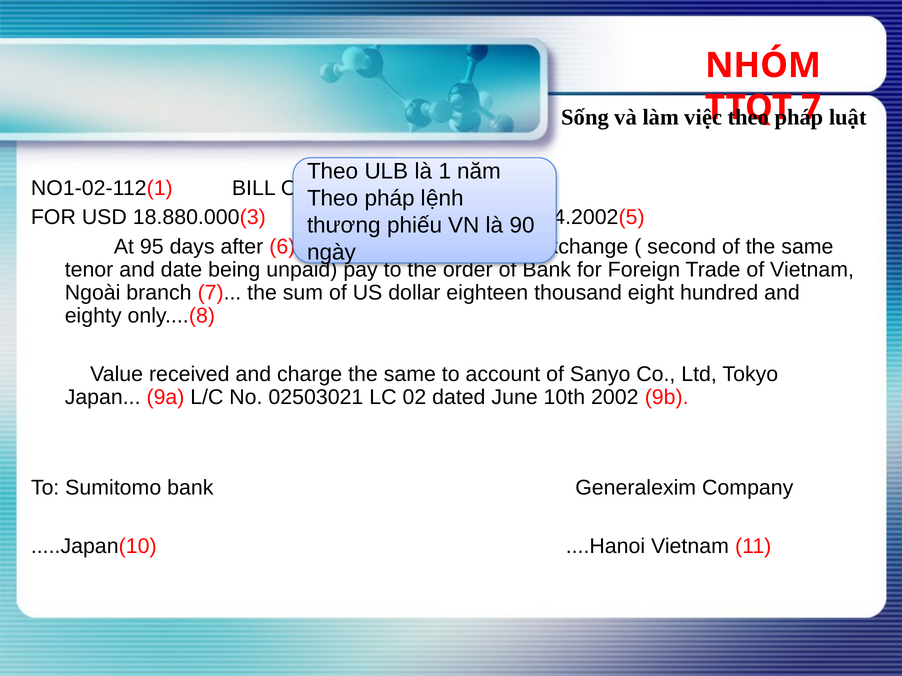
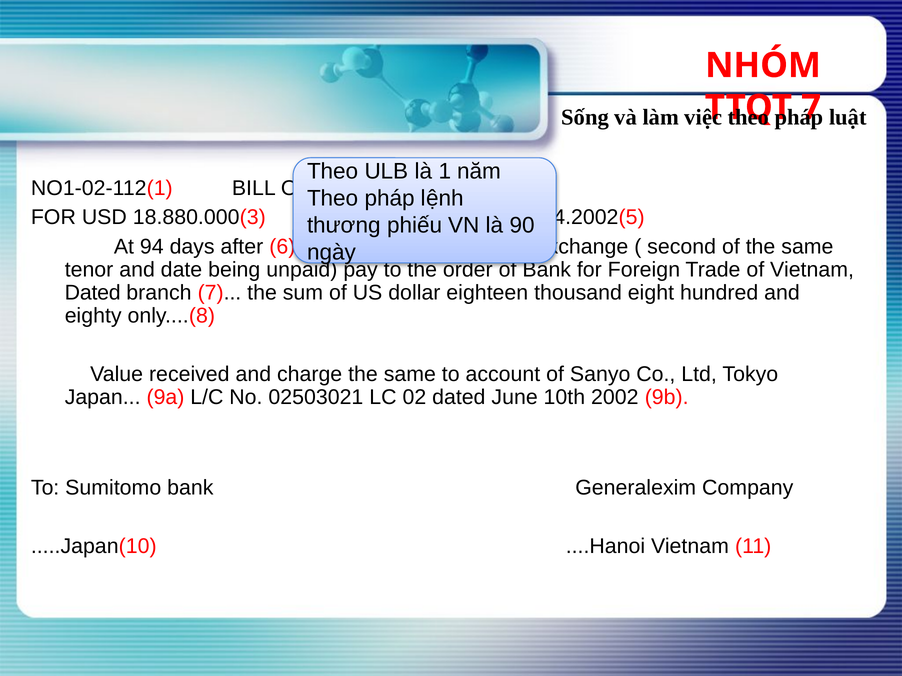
95: 95 -> 94
Ngoài at (93, 293): Ngoài -> Dated
